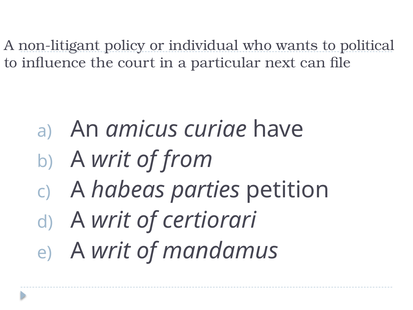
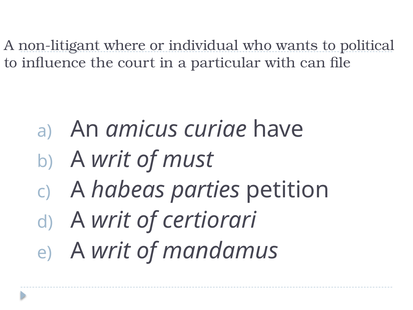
policy: policy -> where
next: next -> with
from: from -> must
